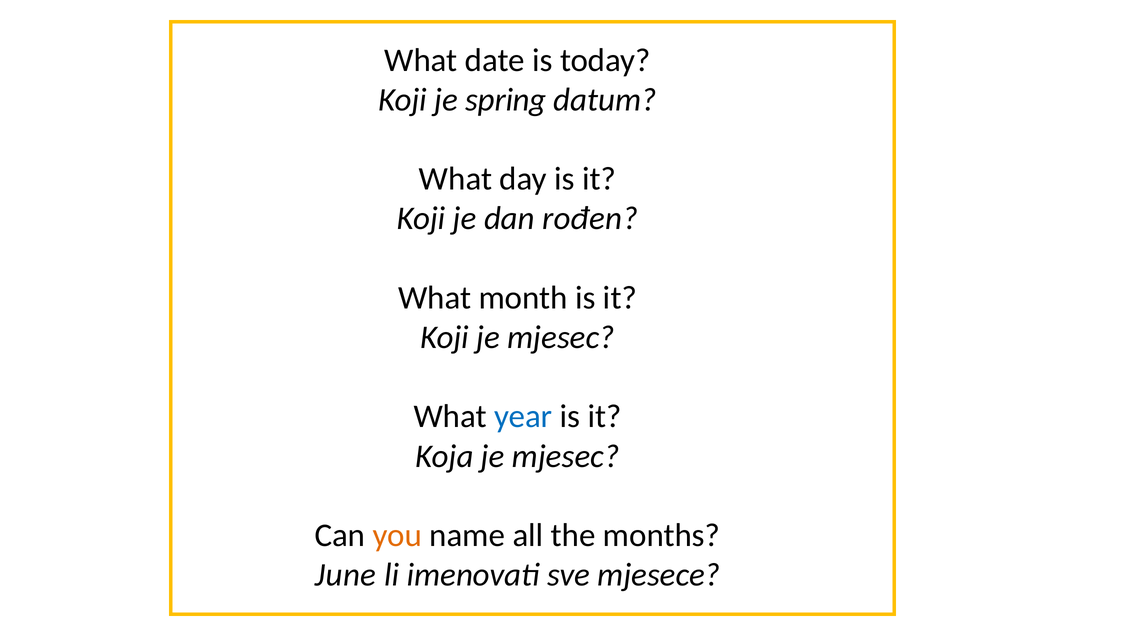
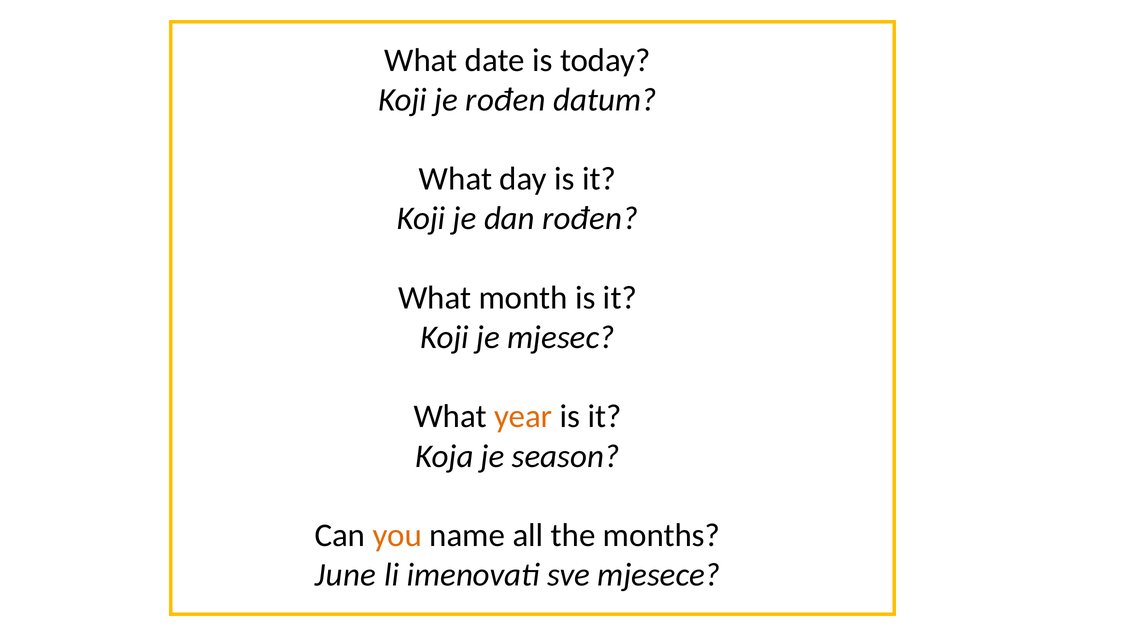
je spring: spring -> rođen
year colour: blue -> orange
Koja je mjesec: mjesec -> season
